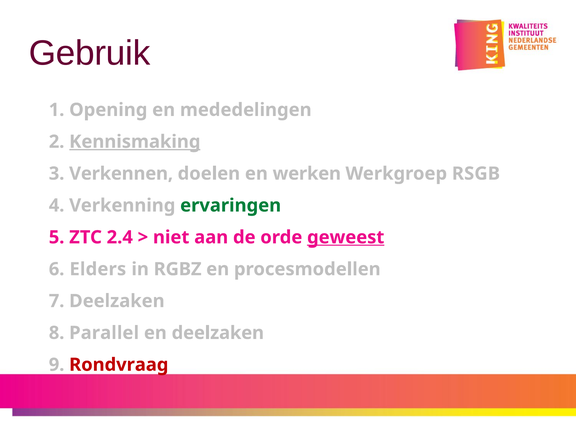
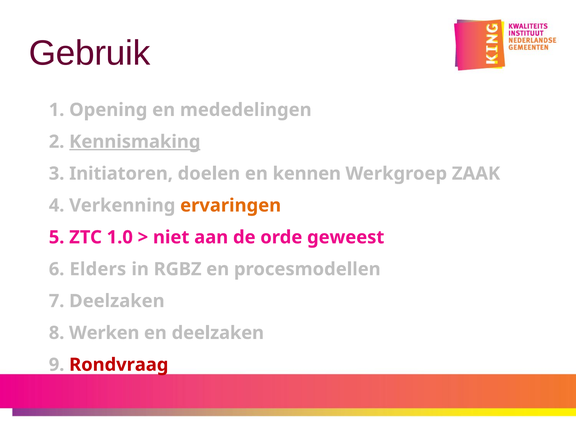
Verkennen: Verkennen -> Initiatoren
werken: werken -> kennen
RSGB: RSGB -> ZAAK
ervaringen colour: green -> orange
2.4: 2.4 -> 1.0
geweest underline: present -> none
Parallel: Parallel -> Werken
